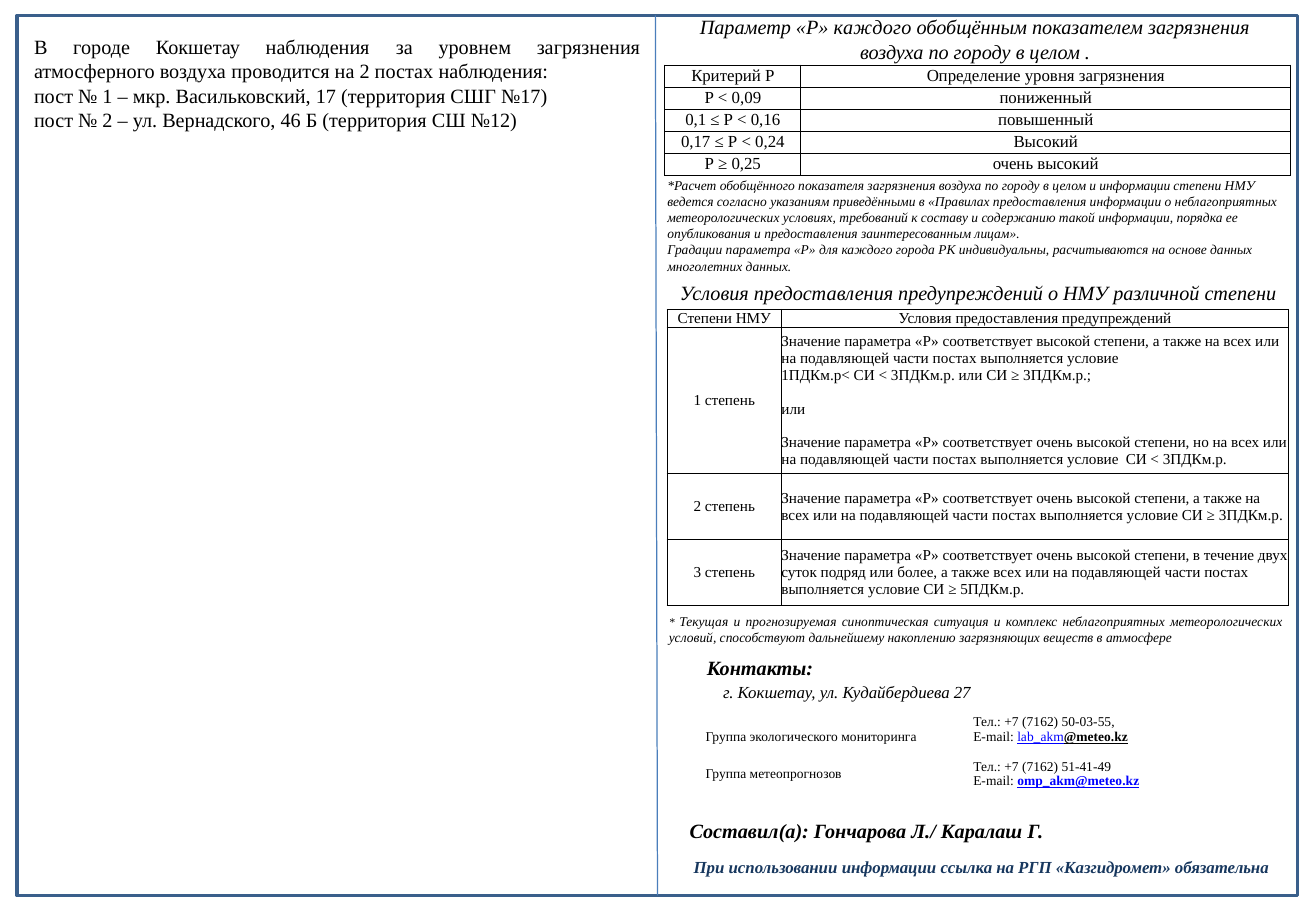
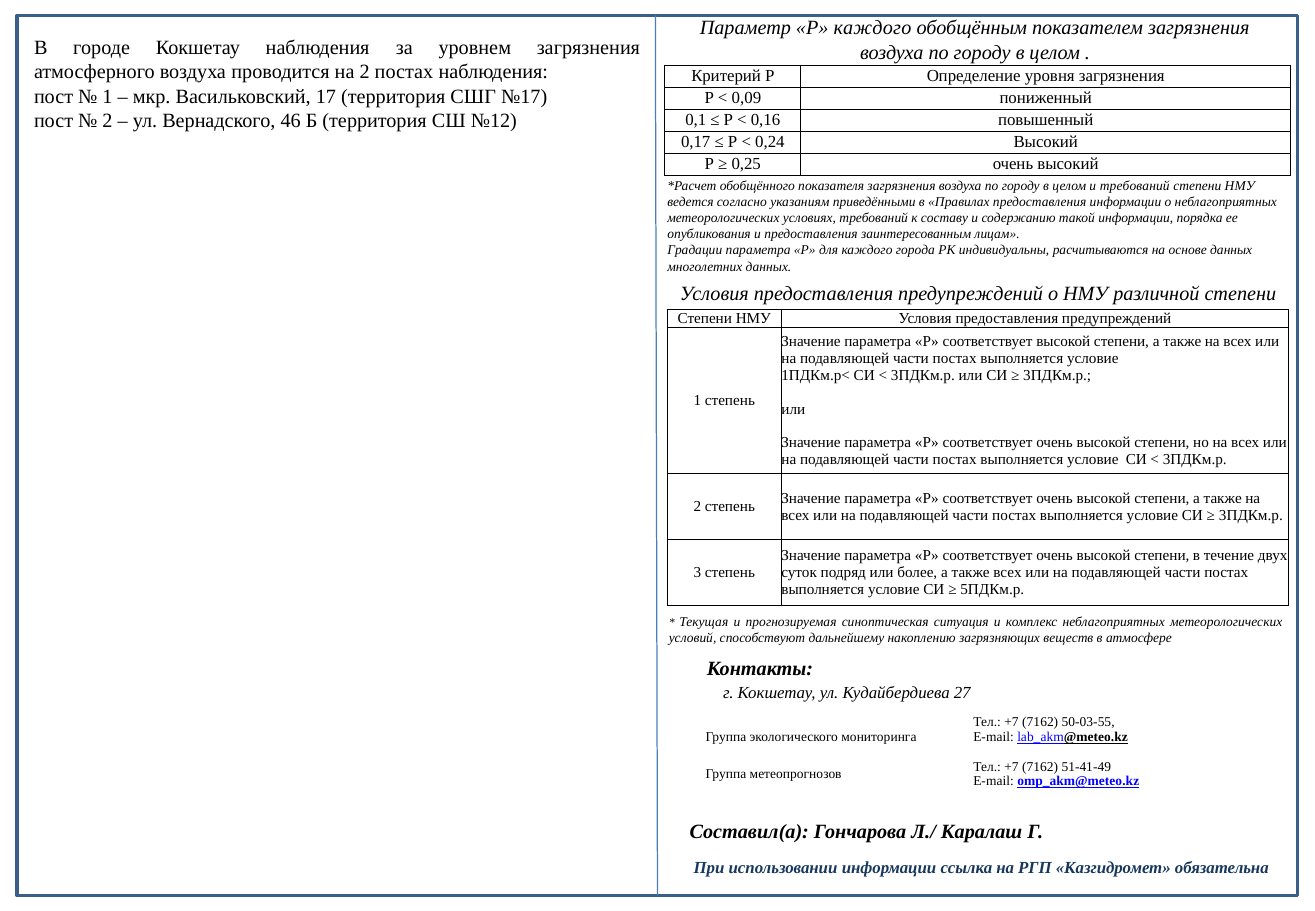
и информации: информации -> требований
